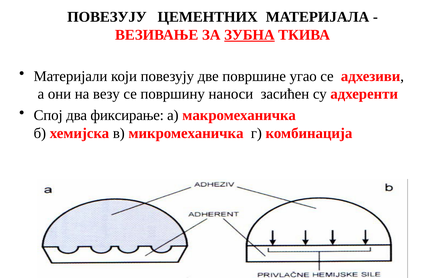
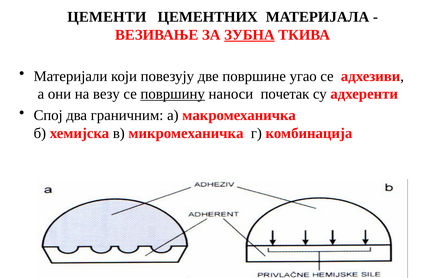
ПОВЕЗУЈУ at (107, 17): ПОВЕЗУЈУ -> ЦЕМЕНТИ
површину underline: none -> present
засићен: засићен -> почетак
фиксирање: фиксирање -> граничним
